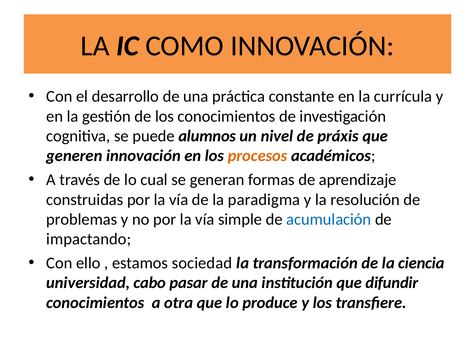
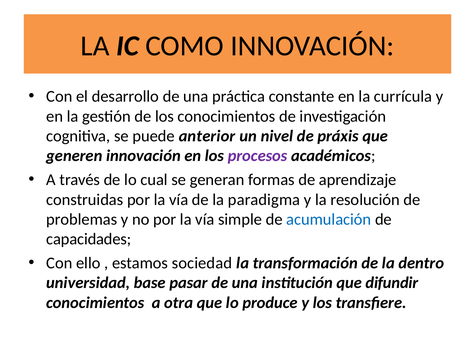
alumnos: alumnos -> anterior
procesos colour: orange -> purple
impactando: impactando -> capacidades
ciencia: ciencia -> dentro
cabo: cabo -> base
